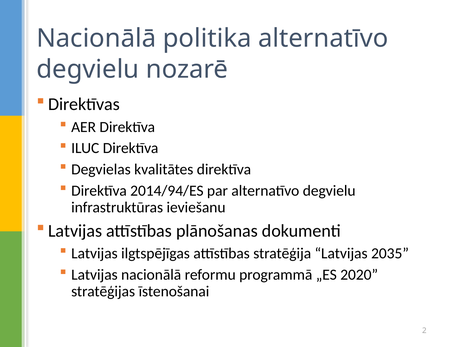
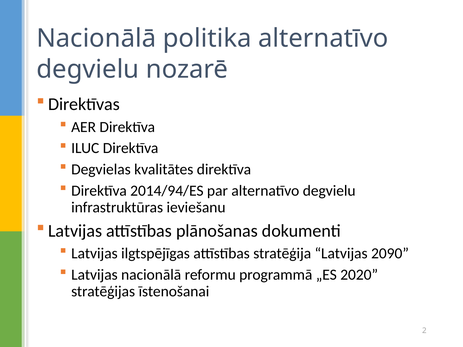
2035: 2035 -> 2090
